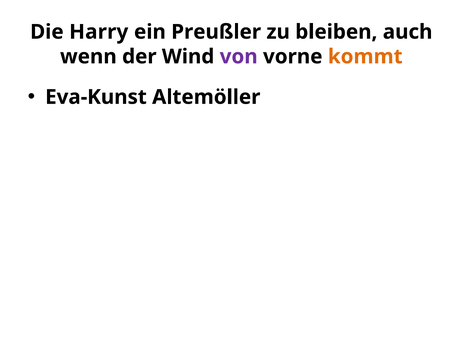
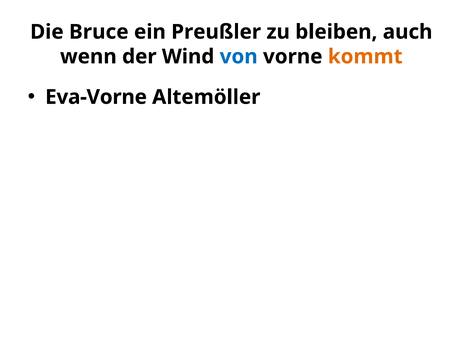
Harry: Harry -> Bruce
von colour: purple -> blue
Eva-Kunst: Eva-Kunst -> Eva-Vorne
